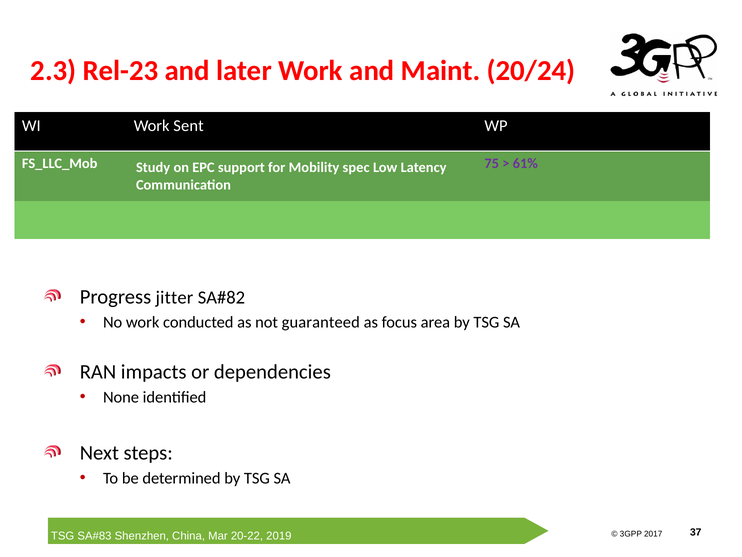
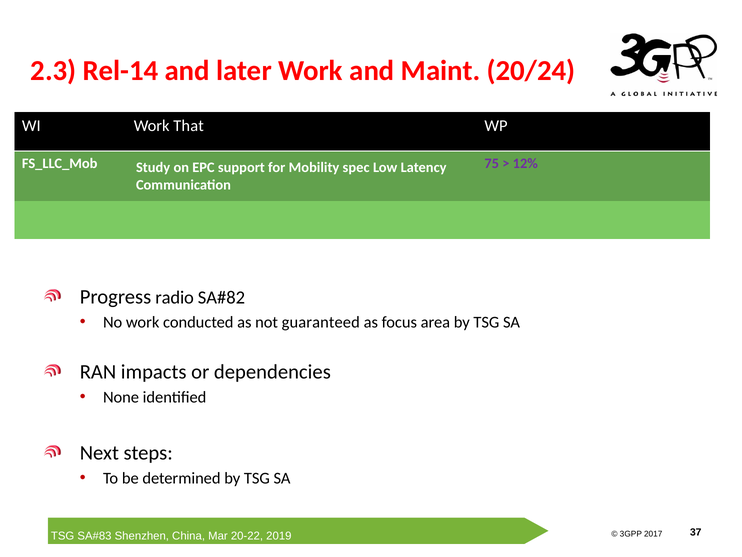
Rel-23: Rel-23 -> Rel-14
Sent: Sent -> That
61%: 61% -> 12%
jitter: jitter -> radio
